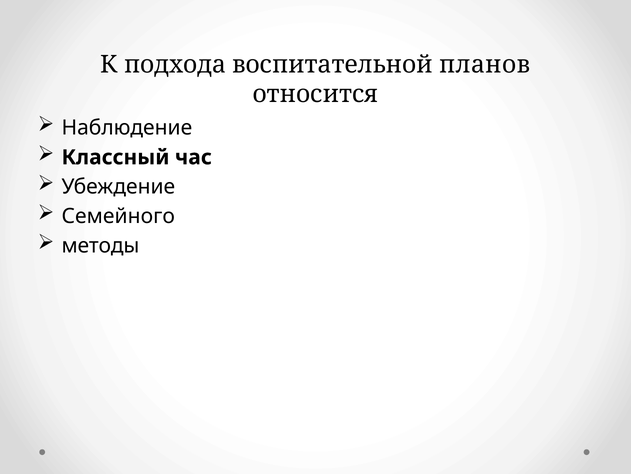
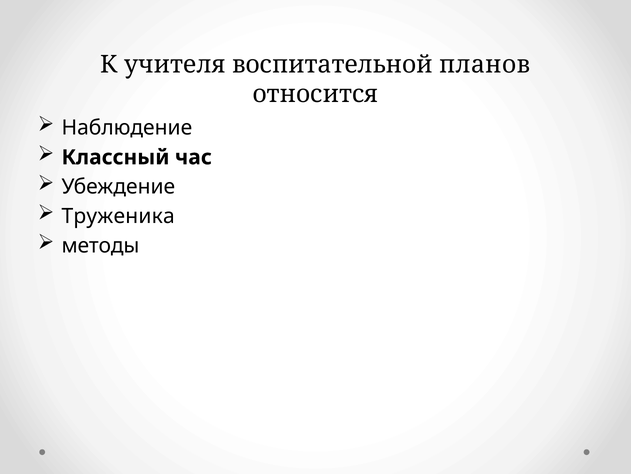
подхода: подхода -> учителя
Семейного: Семейного -> Труженика
